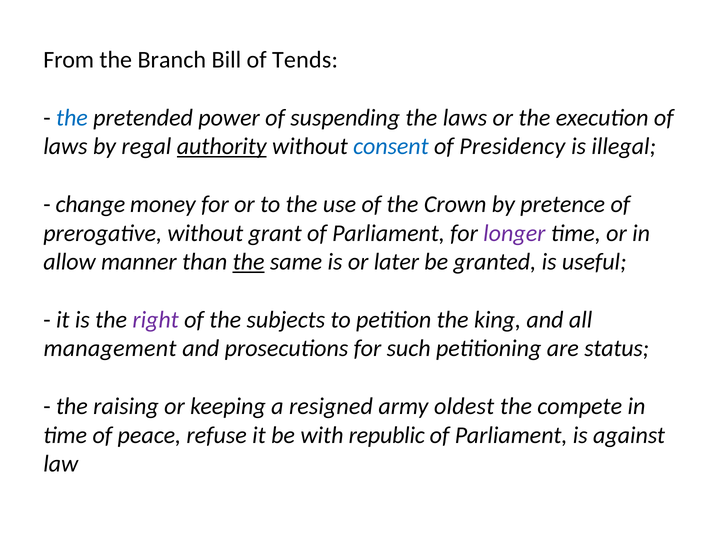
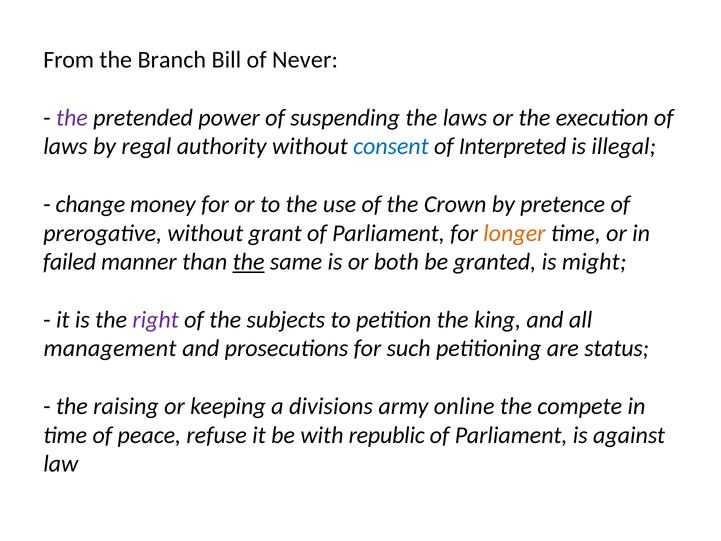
Tends: Tends -> Never
the at (72, 118) colour: blue -> purple
authority underline: present -> none
Presidency: Presidency -> Interpreted
longer colour: purple -> orange
allow: allow -> failed
later: later -> both
useful: useful -> might
resigned: resigned -> divisions
oldest: oldest -> online
